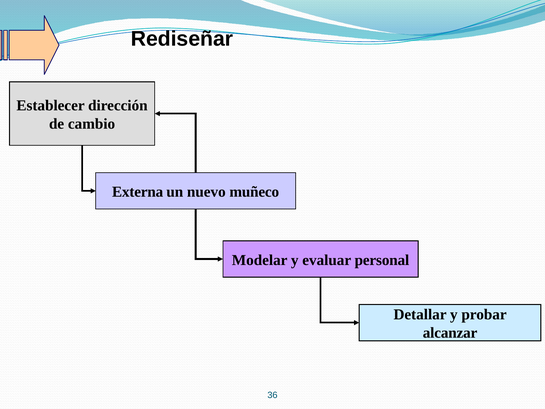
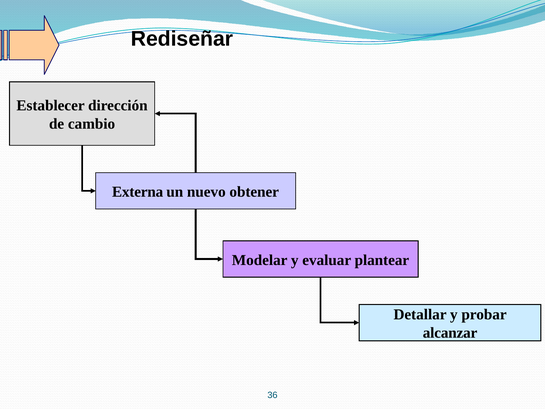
muñeco: muñeco -> obtener
personal: personal -> plantear
